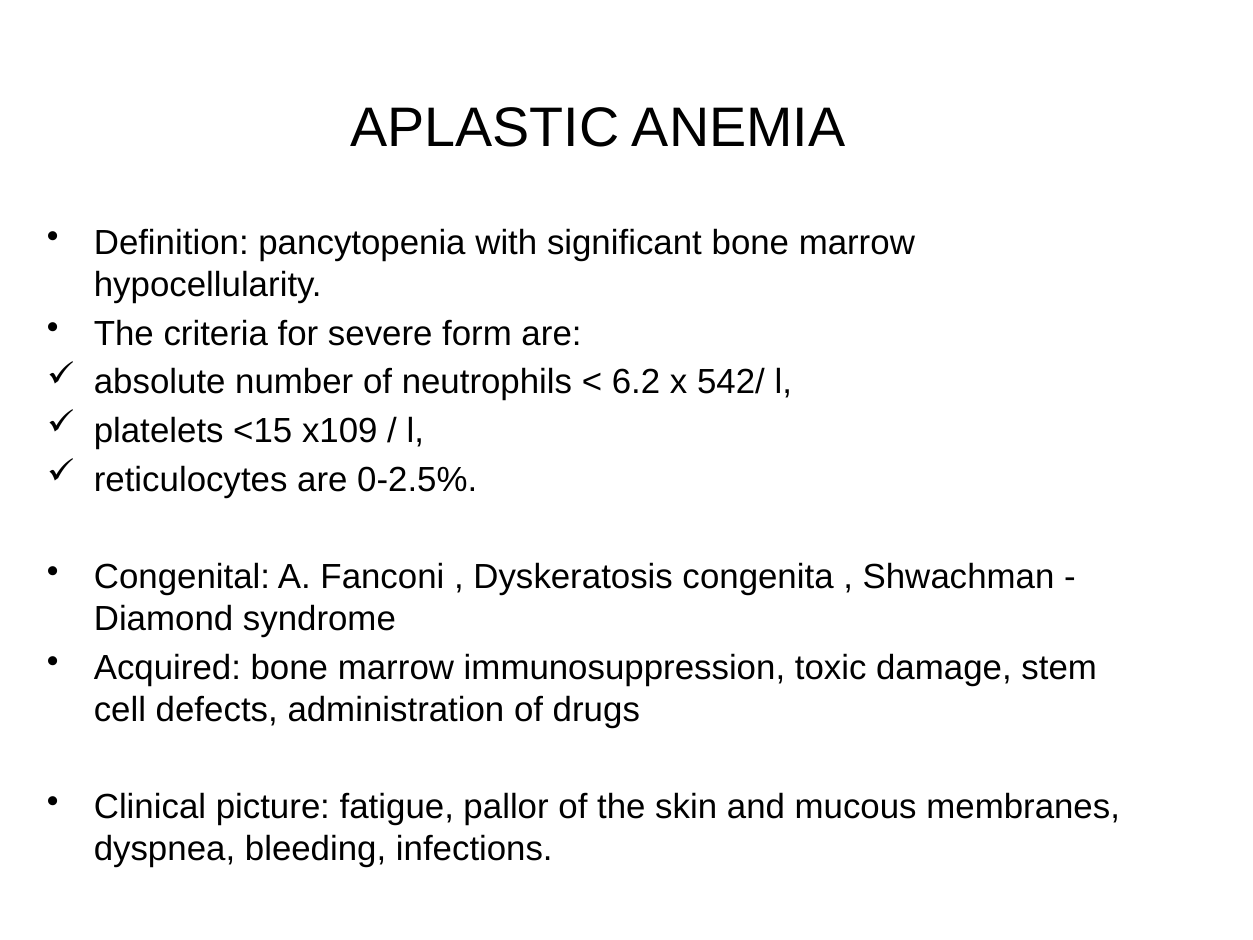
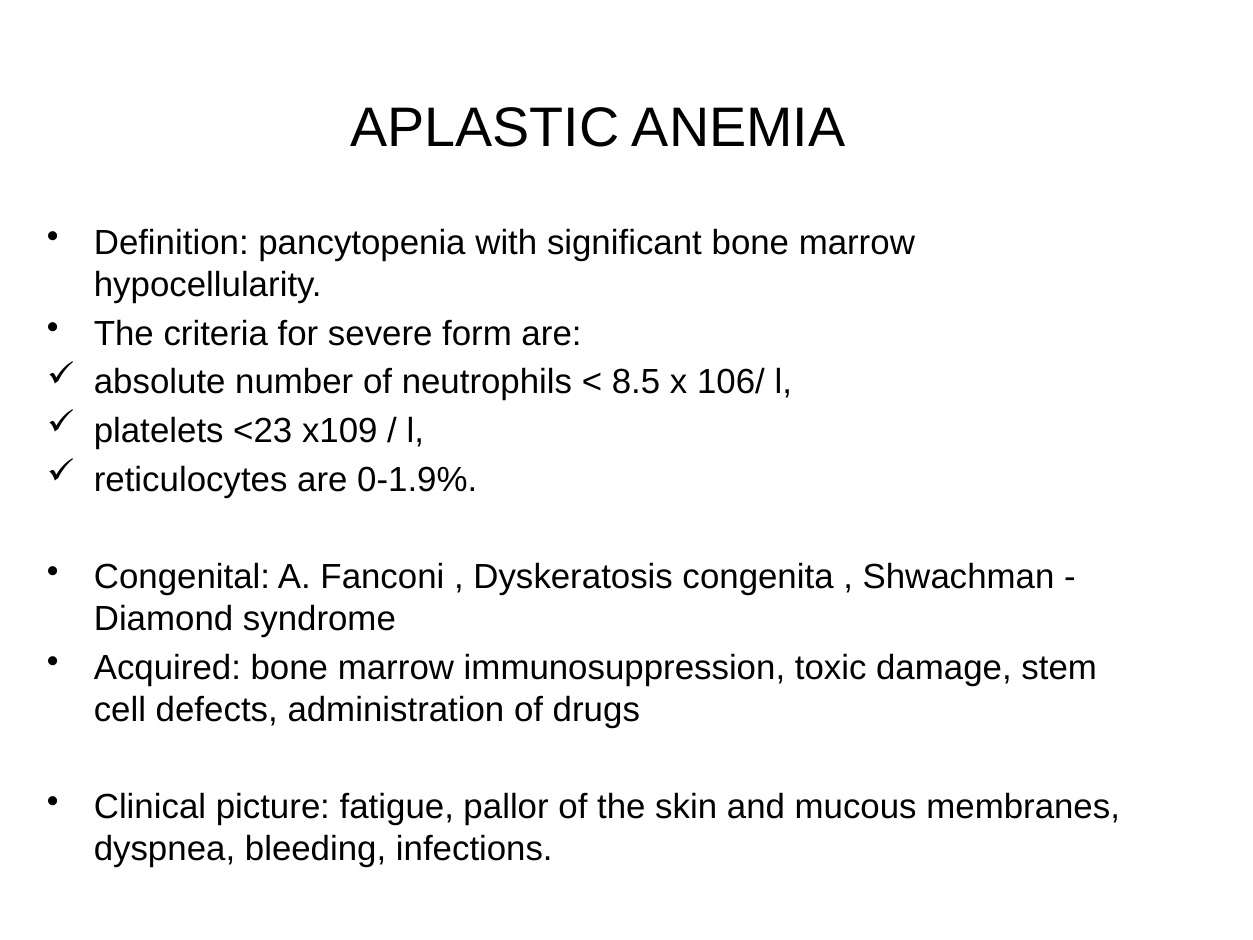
6.2: 6.2 -> 8.5
542/: 542/ -> 106/
<15: <15 -> <23
0-2.5%: 0-2.5% -> 0-1.9%
